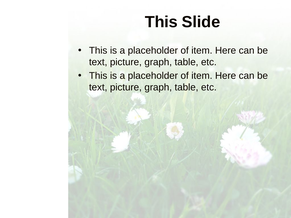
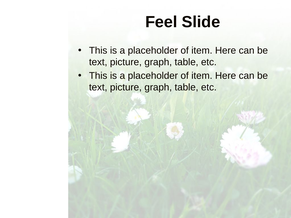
This at (161, 22): This -> Feel
